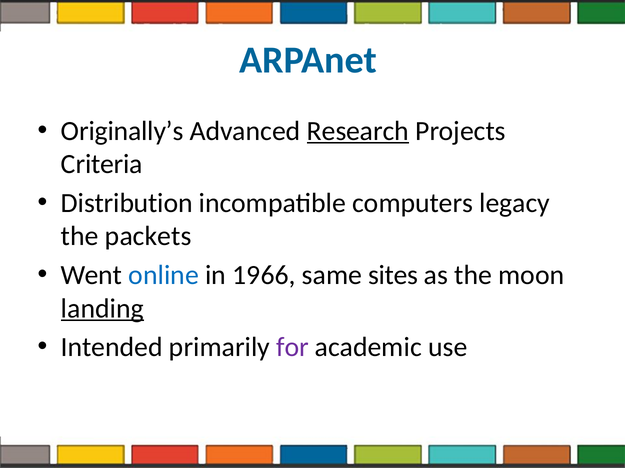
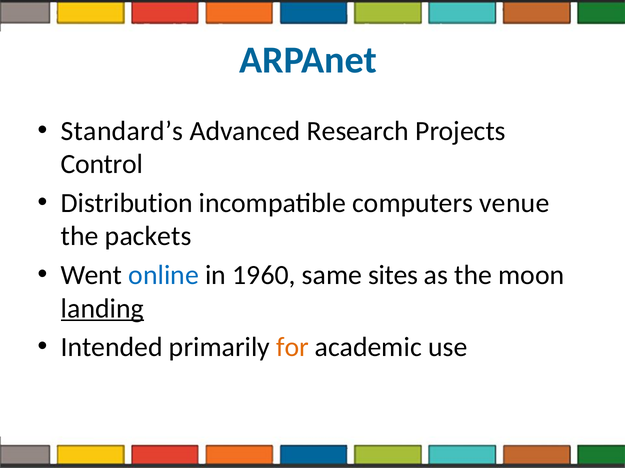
Originally’s: Originally’s -> Standard’s
Research underline: present -> none
Criteria: Criteria -> Control
legacy: legacy -> venue
1966: 1966 -> 1960
for colour: purple -> orange
